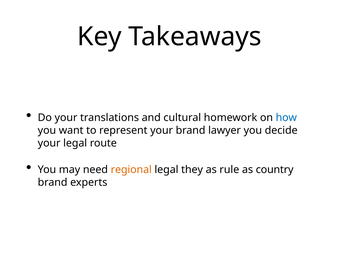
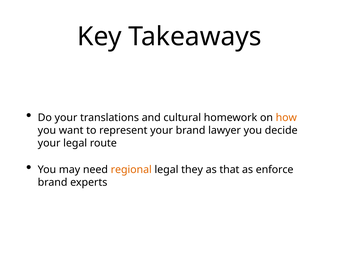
how colour: blue -> orange
rule: rule -> that
country: country -> enforce
